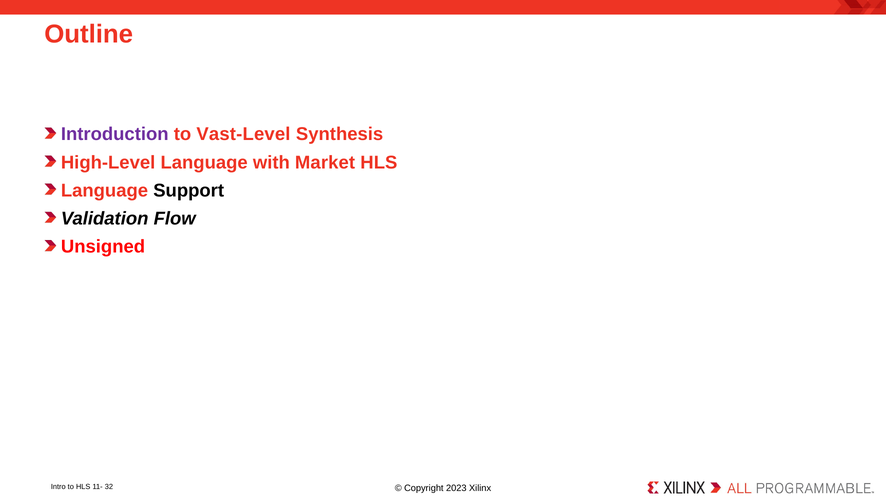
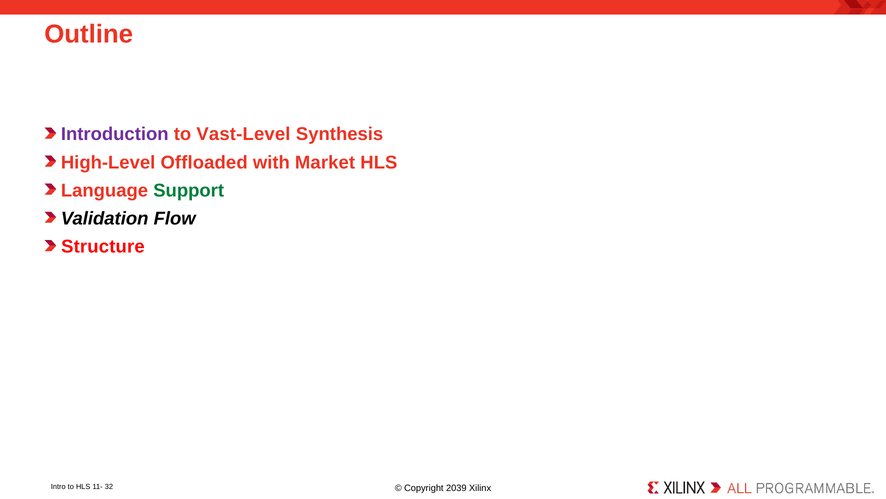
High-Level Language: Language -> Offloaded
Support colour: black -> green
Unsigned: Unsigned -> Structure
2023: 2023 -> 2039
